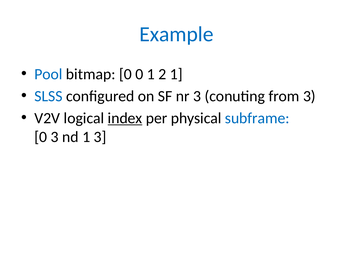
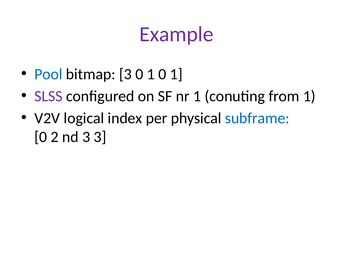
Example colour: blue -> purple
bitmap 0: 0 -> 3
1 2: 2 -> 0
SLSS colour: blue -> purple
nr 3: 3 -> 1
from 3: 3 -> 1
index underline: present -> none
0 3: 3 -> 2
nd 1: 1 -> 3
